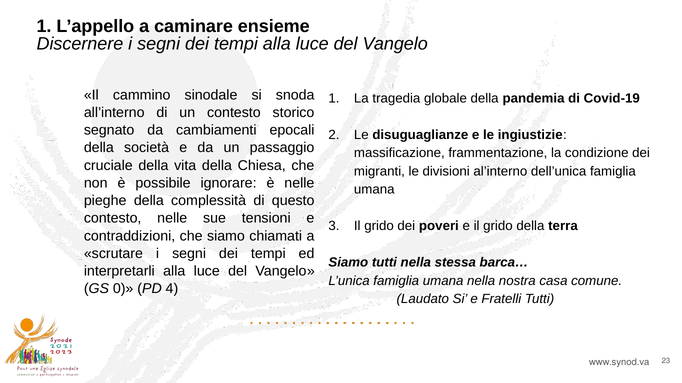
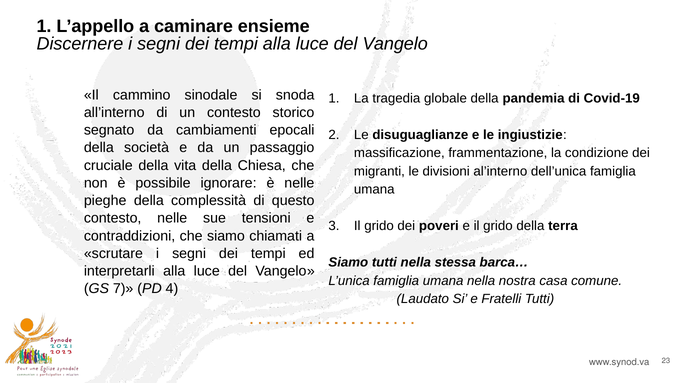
0: 0 -> 7
